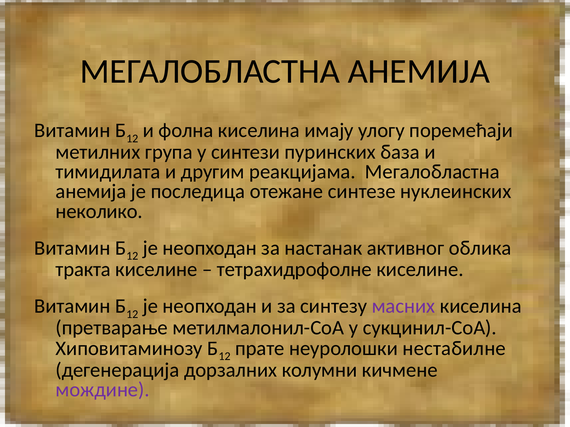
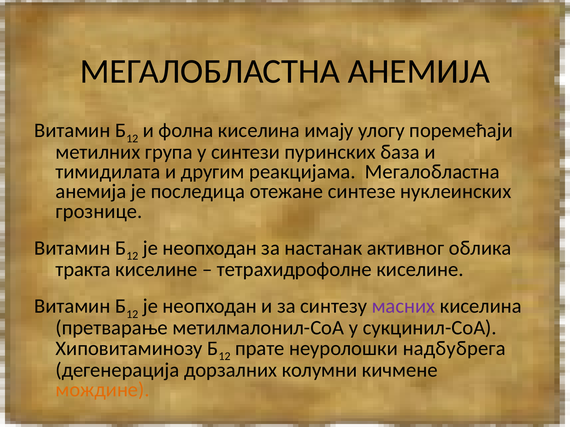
неколико: неколико -> грознице
нестабилне: нестабилне -> надбубрега
мождине colour: purple -> orange
